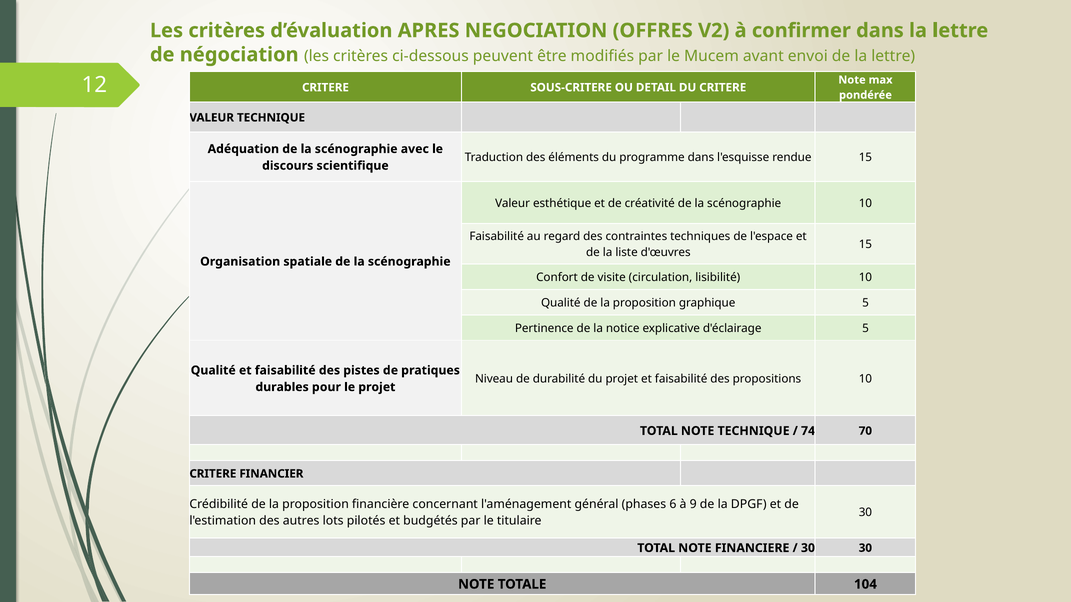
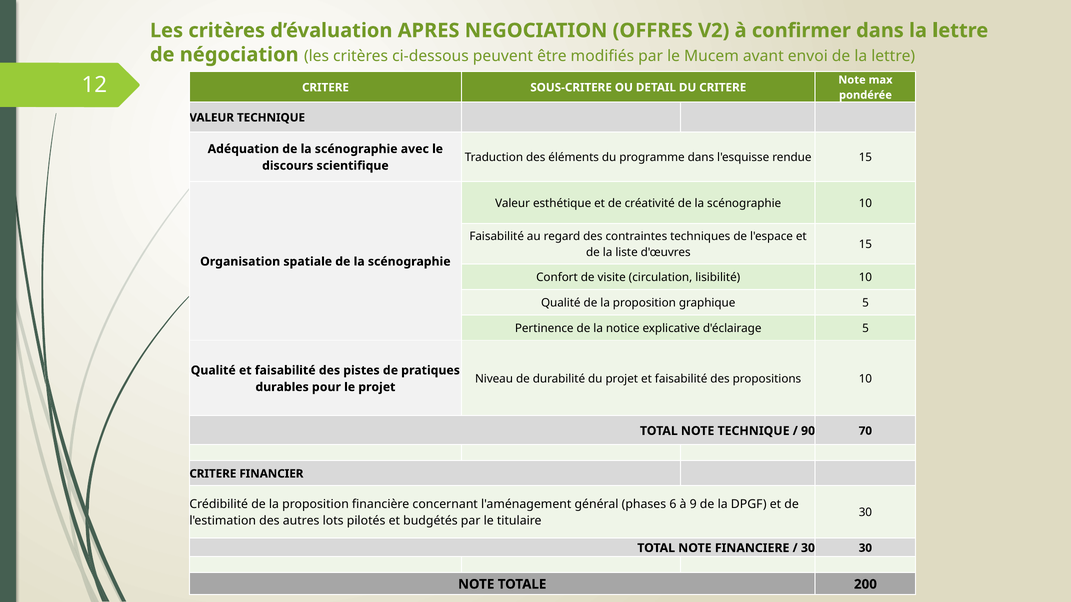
74: 74 -> 90
104: 104 -> 200
